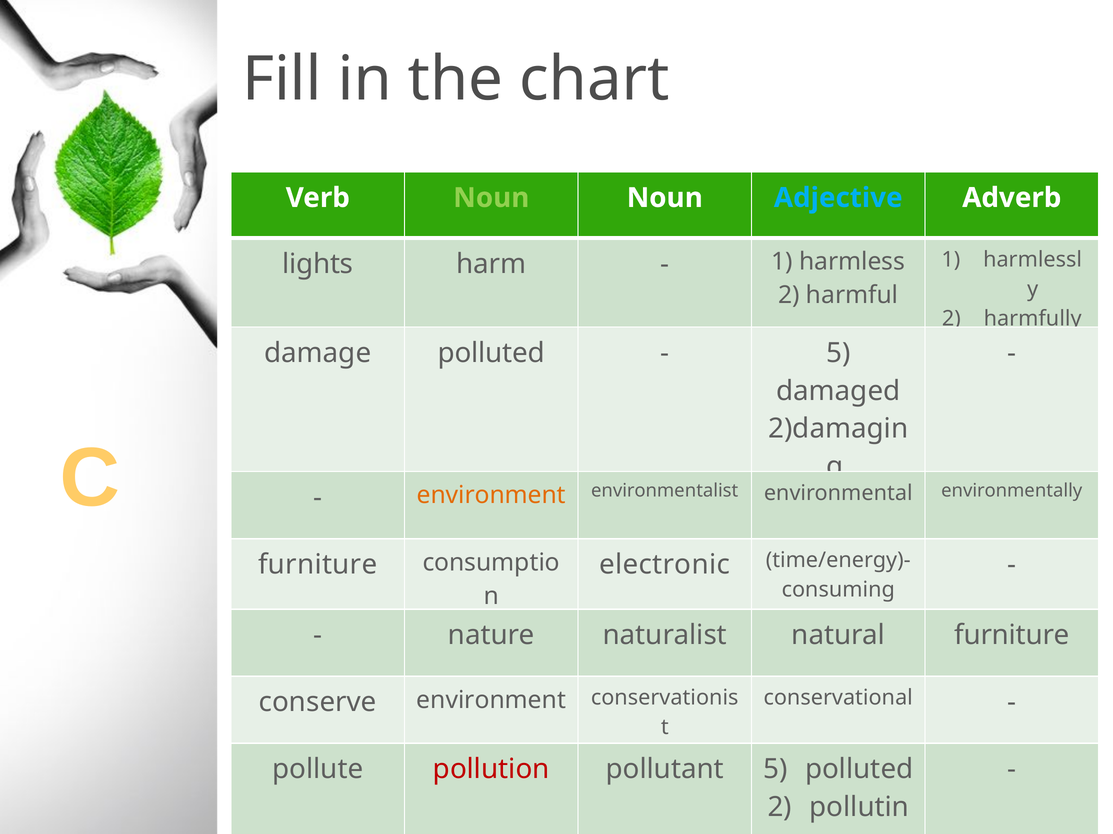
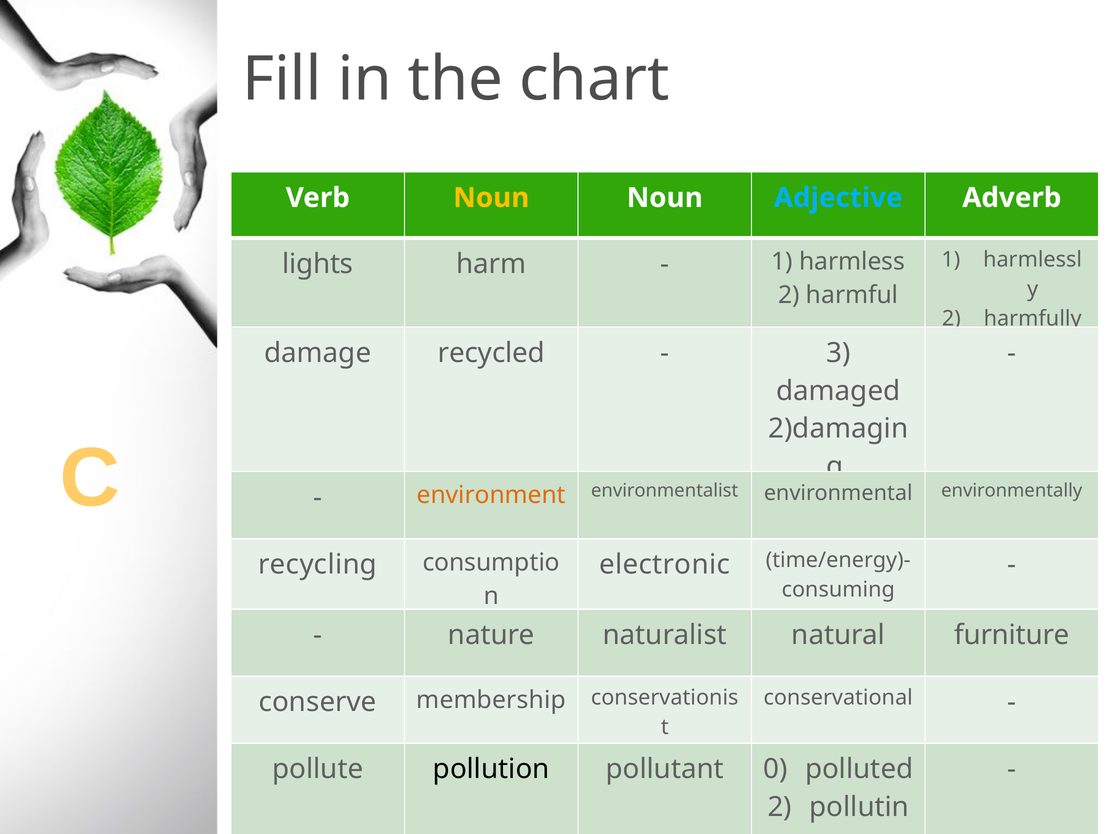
Noun at (491, 198) colour: light green -> yellow
damage polluted: polluted -> recycled
5 at (838, 353): 5 -> 3
furniture at (318, 565): furniture -> recycling
conserve environment: environment -> membership
pollution colour: red -> black
pollutant 5: 5 -> 0
